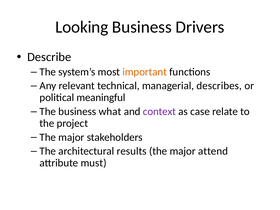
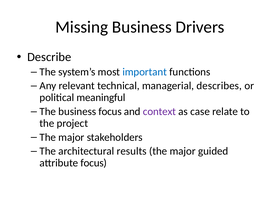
Looking: Looking -> Missing
important colour: orange -> blue
business what: what -> focus
attend: attend -> guided
attribute must: must -> focus
